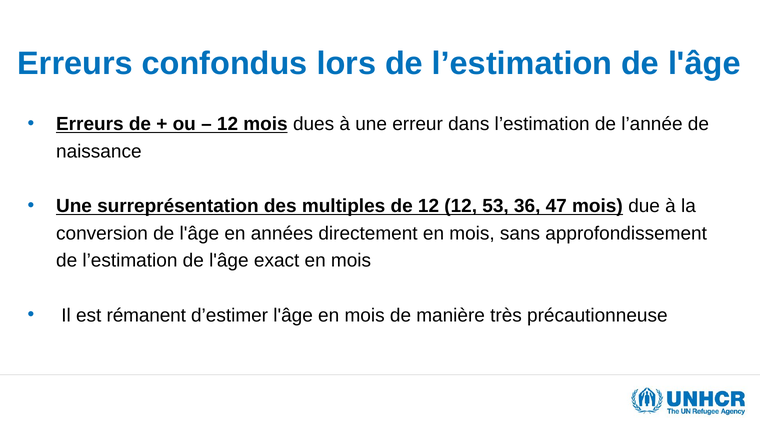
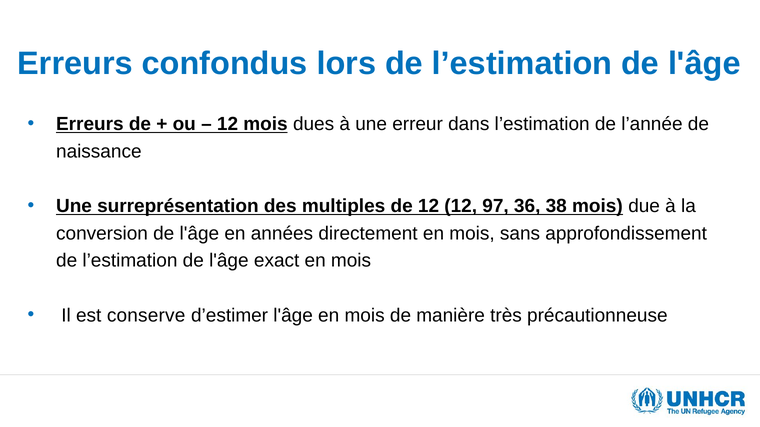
53: 53 -> 97
47: 47 -> 38
rémanent: rémanent -> conserve
